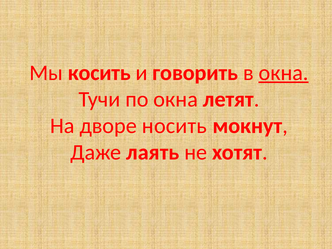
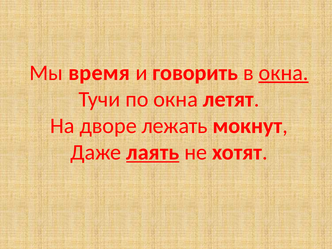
косить: косить -> время
носить: носить -> лежать
лаять underline: none -> present
